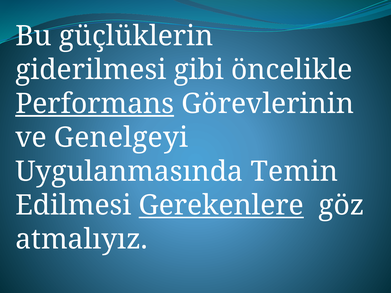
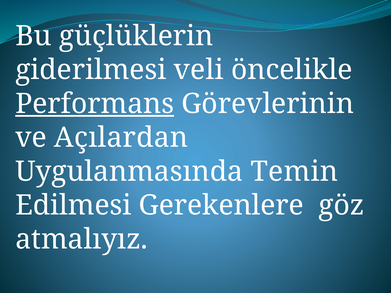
gibi: gibi -> veli
Genelgeyi: Genelgeyi -> Açılardan
Gerekenlere underline: present -> none
